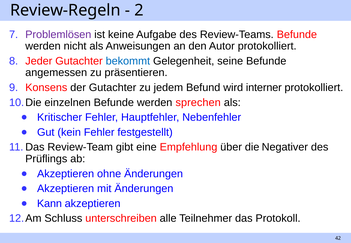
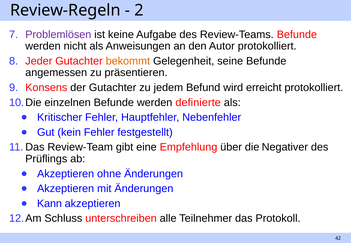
bekommt colour: blue -> orange
interner: interner -> erreicht
sprechen: sprechen -> definierte
